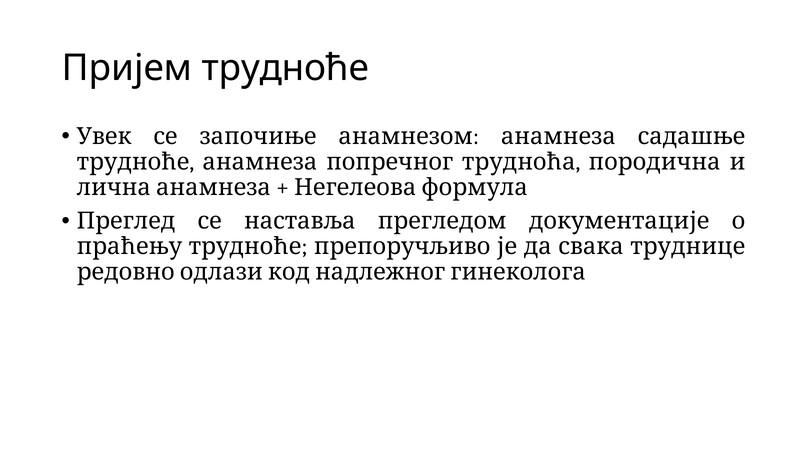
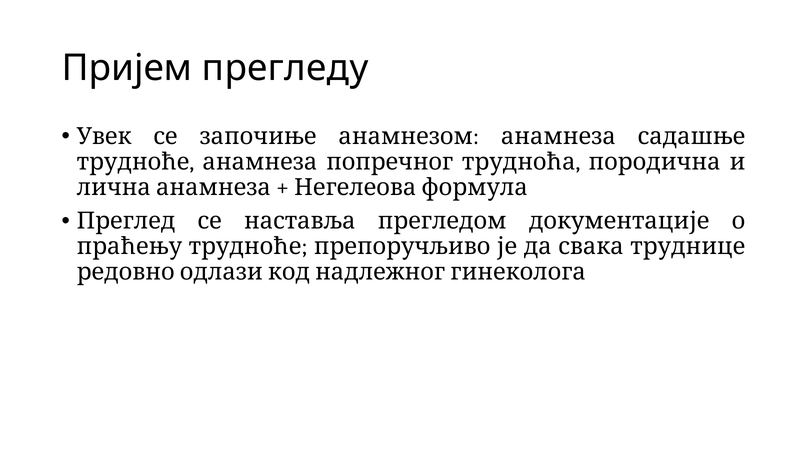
Пријем трудноће: трудноће -> прегледу
